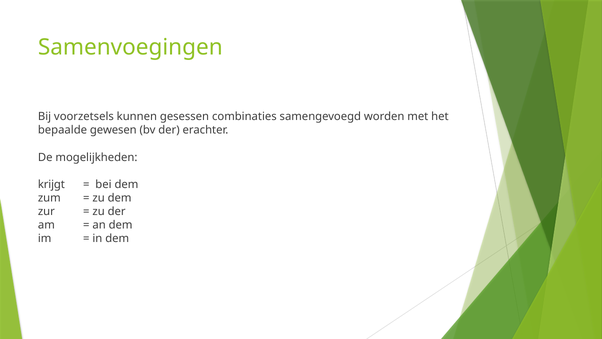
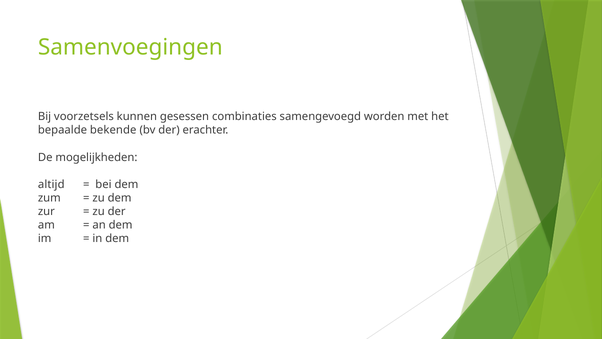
gewesen: gewesen -> bekende
krijgt: krijgt -> altijd
